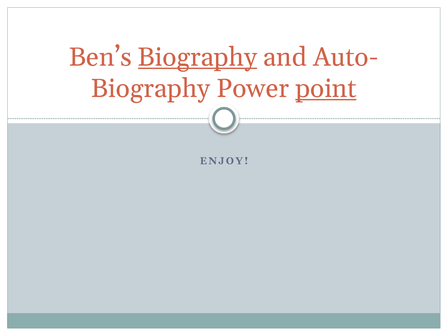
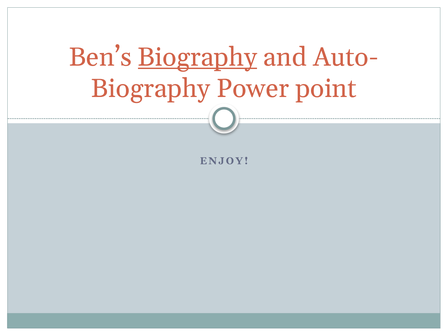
point underline: present -> none
